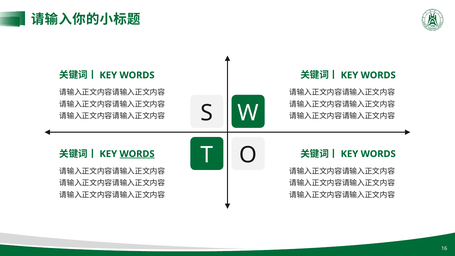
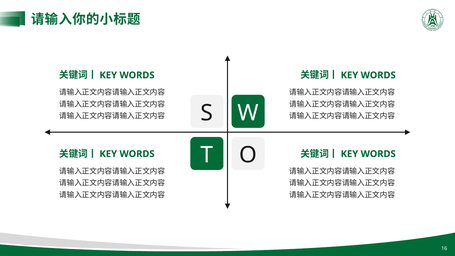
WORDS at (137, 154) underline: present -> none
